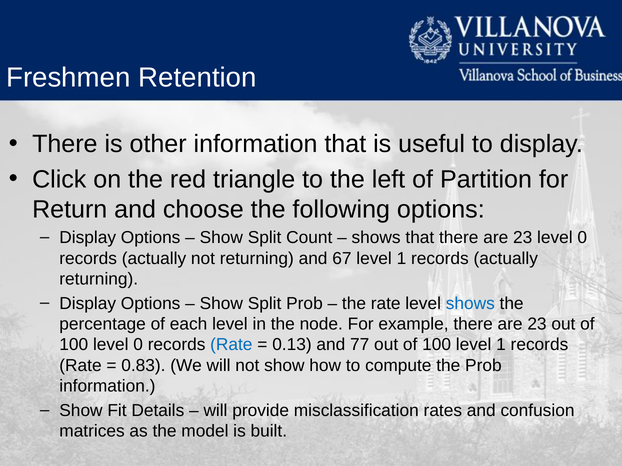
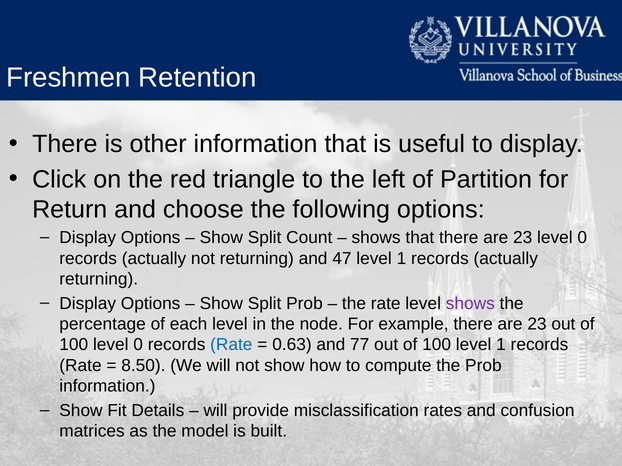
67: 67 -> 47
shows at (470, 304) colour: blue -> purple
0.13: 0.13 -> 0.63
0.83: 0.83 -> 8.50
